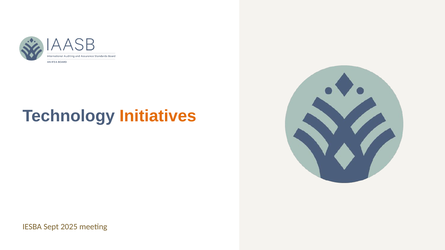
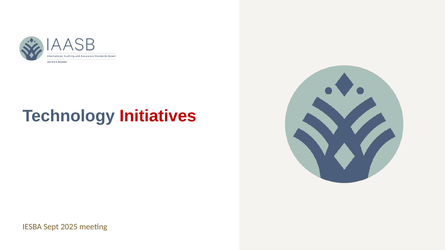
Initiatives colour: orange -> red
